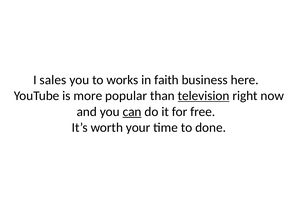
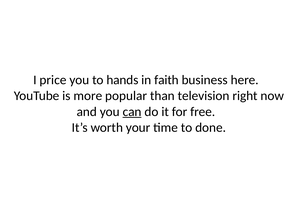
sales: sales -> price
works: works -> hands
television underline: present -> none
